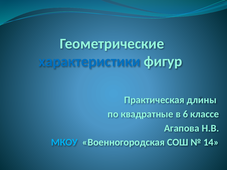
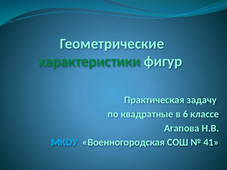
характеристики colour: blue -> green
длины: длины -> задачу
14: 14 -> 41
